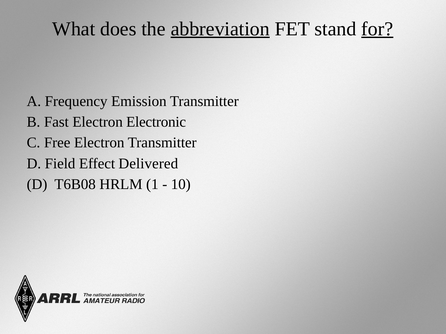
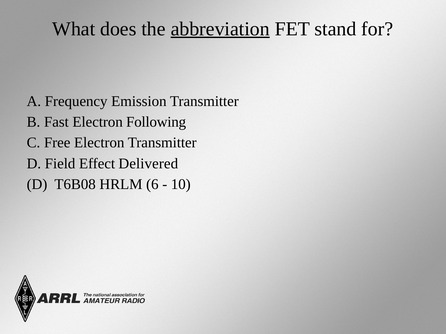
for underline: present -> none
Electronic: Electronic -> Following
1: 1 -> 6
